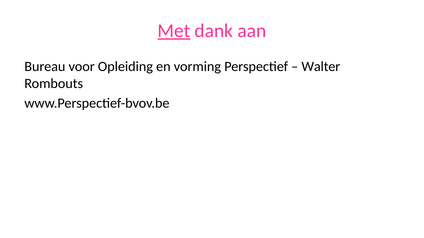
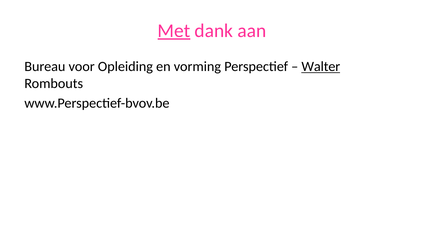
Walter underline: none -> present
